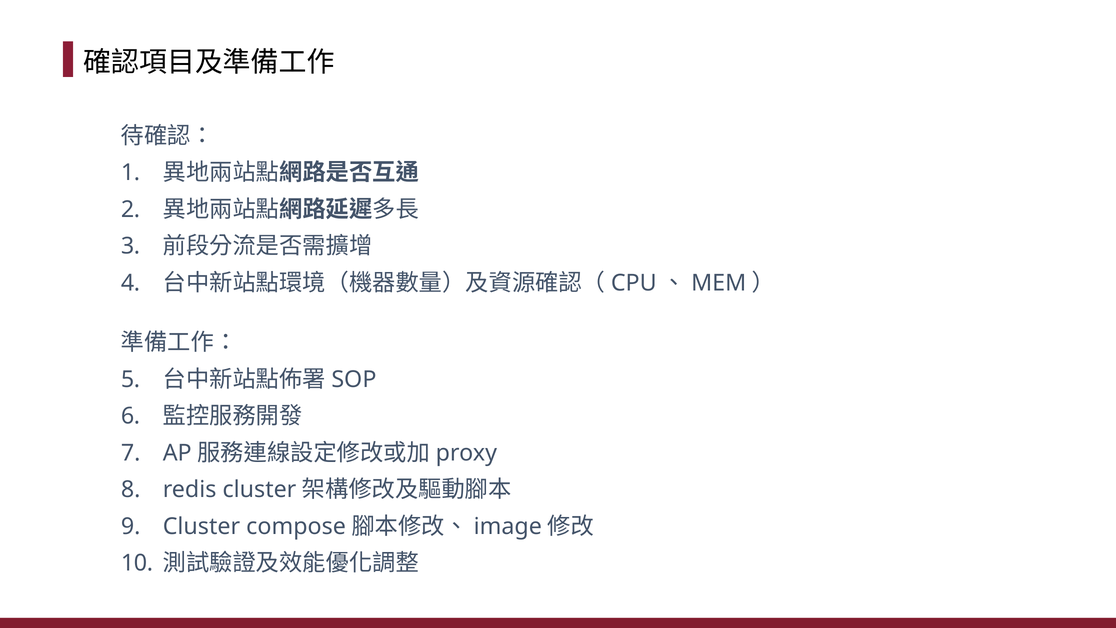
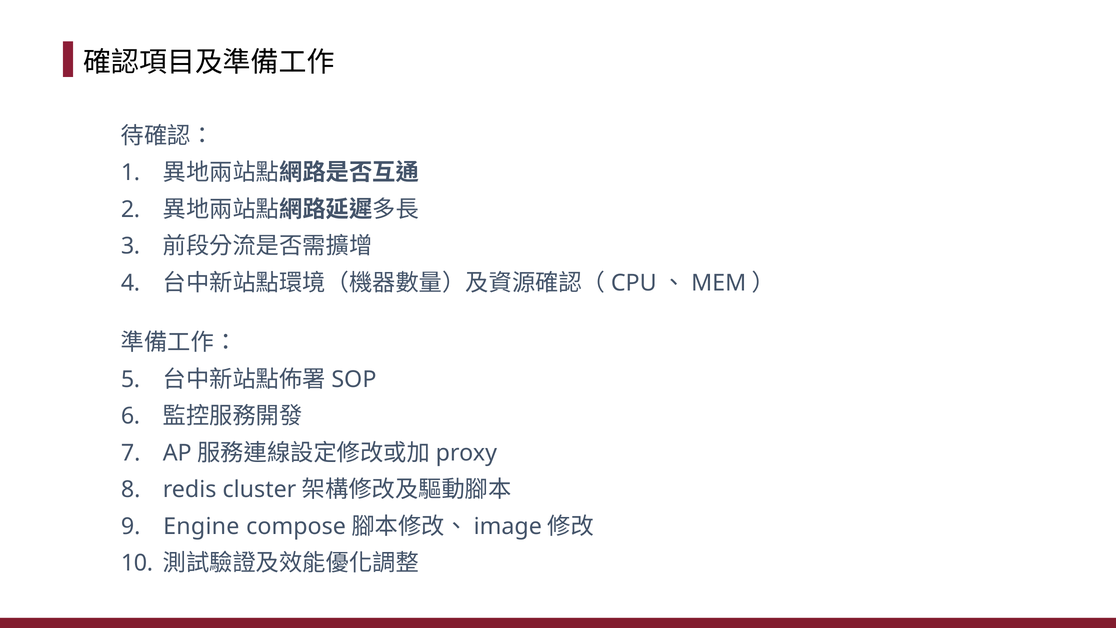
Cluster at (201, 526): Cluster -> Engine
